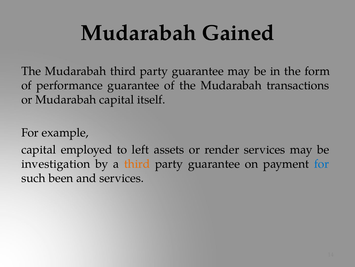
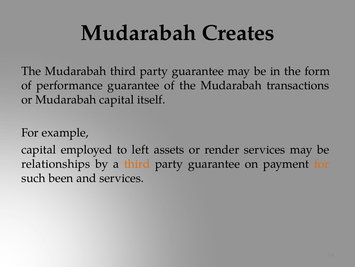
Gained: Gained -> Creates
investigation: investigation -> relationships
for at (322, 164) colour: blue -> orange
